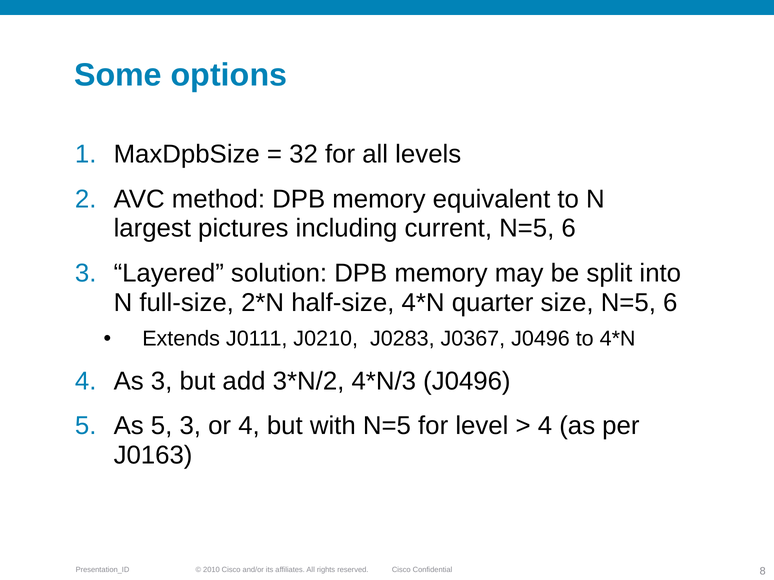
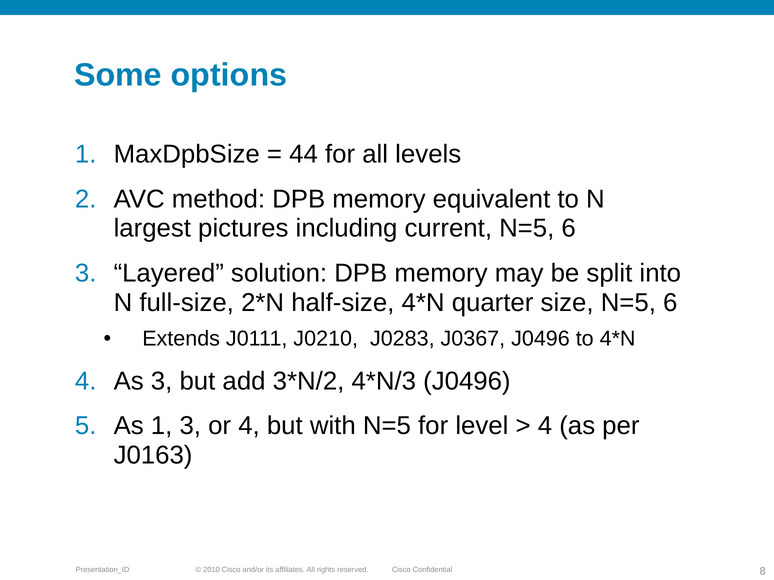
32: 32 -> 44
As 5: 5 -> 1
